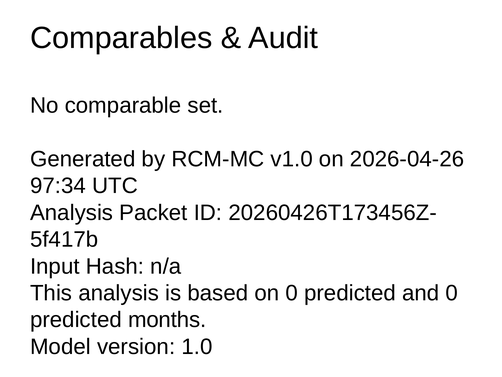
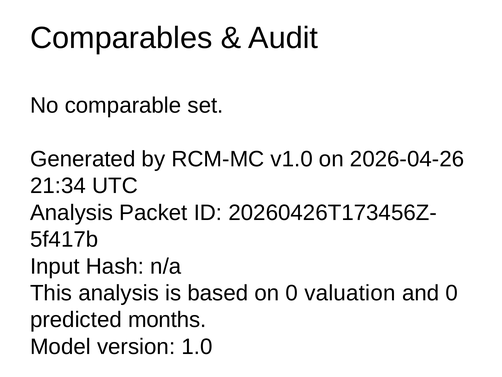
97:34: 97:34 -> 21:34
on 0 predicted: predicted -> valuation
